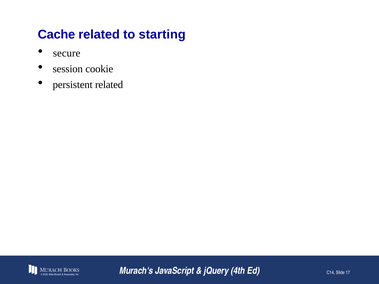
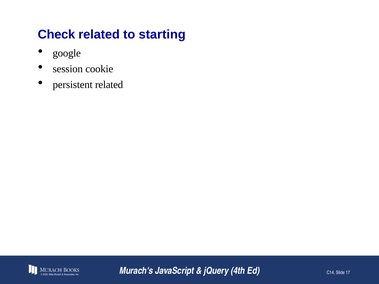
Cache: Cache -> Check
secure: secure -> google
